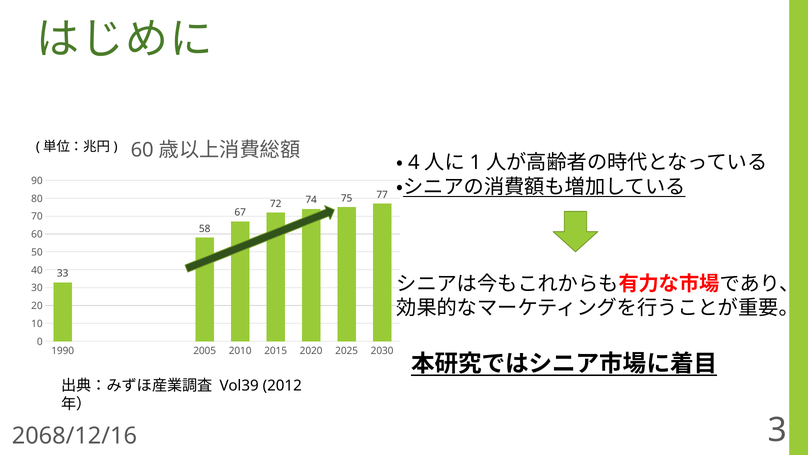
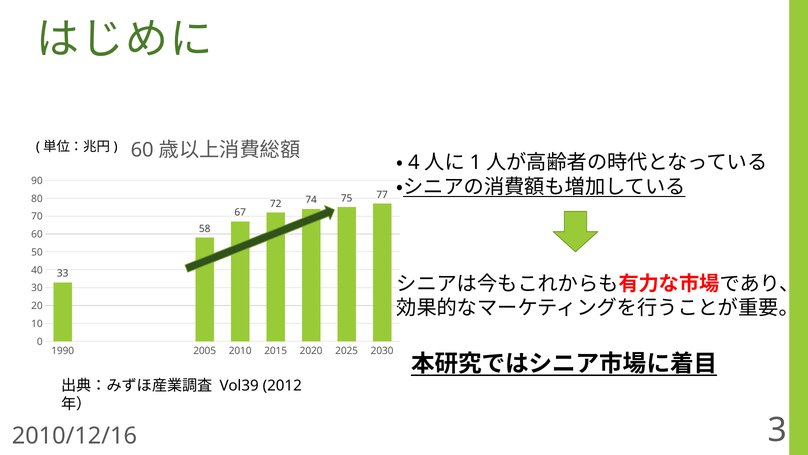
2068/12/16: 2068/12/16 -> 2010/12/16
